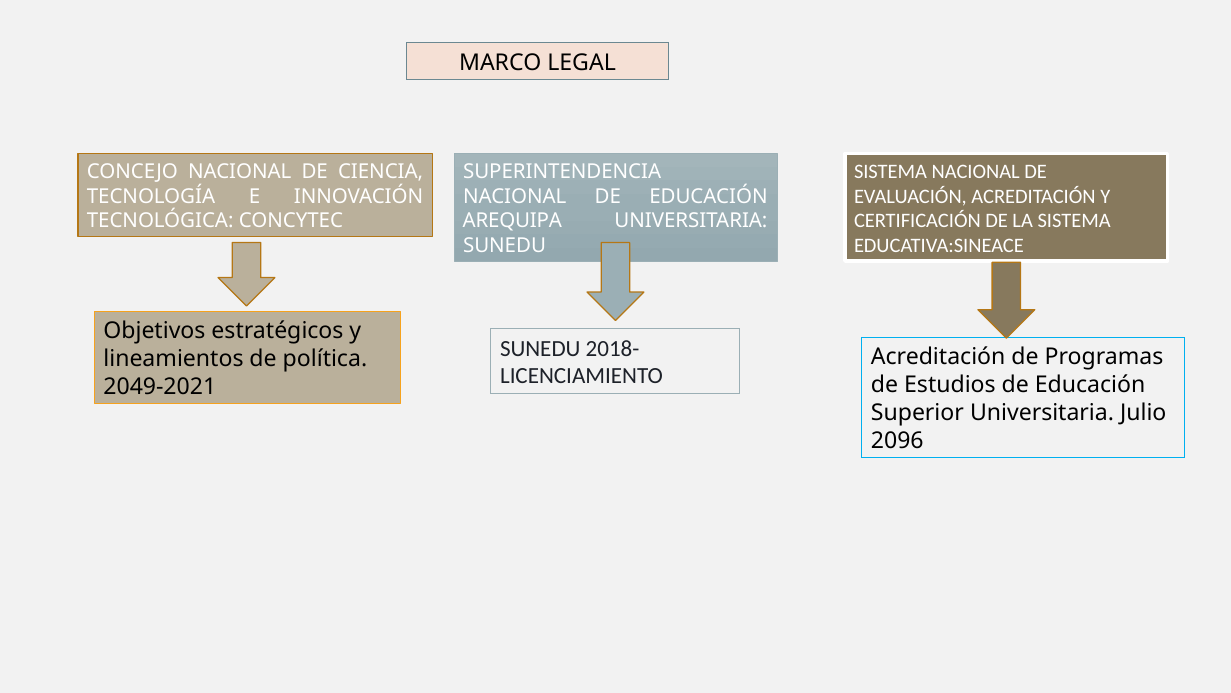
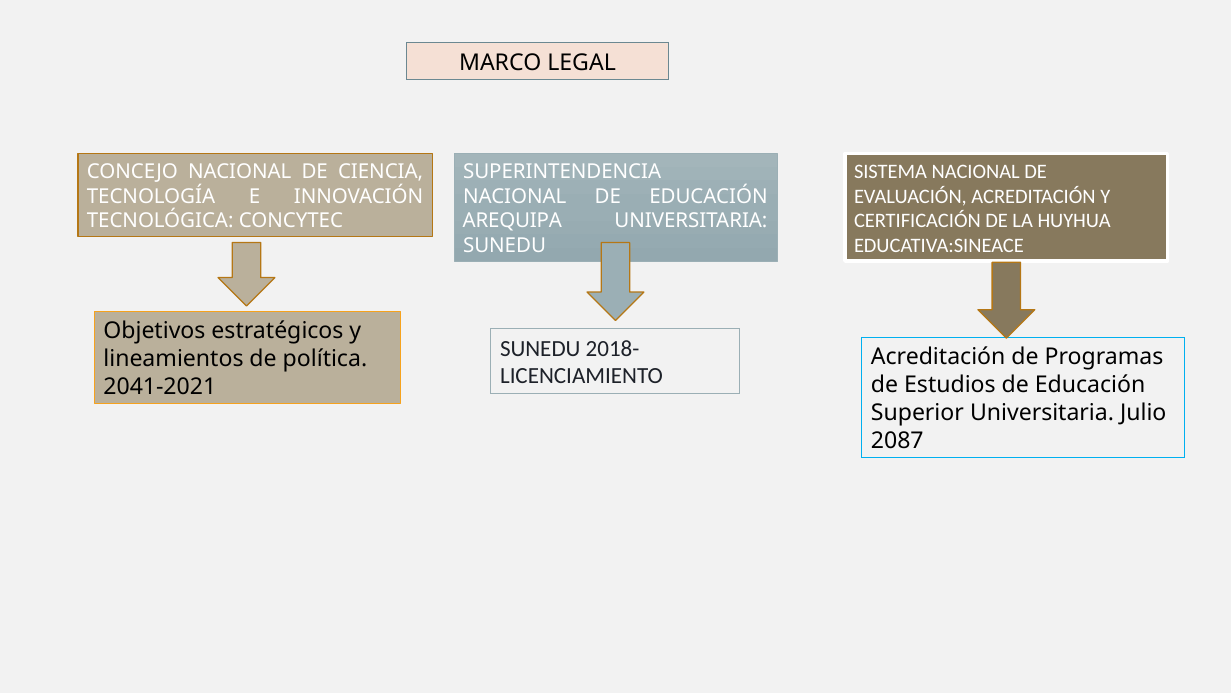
LA SISTEMA: SISTEMA -> HUYHUA
2049-2021: 2049-2021 -> 2041-2021
2096: 2096 -> 2087
